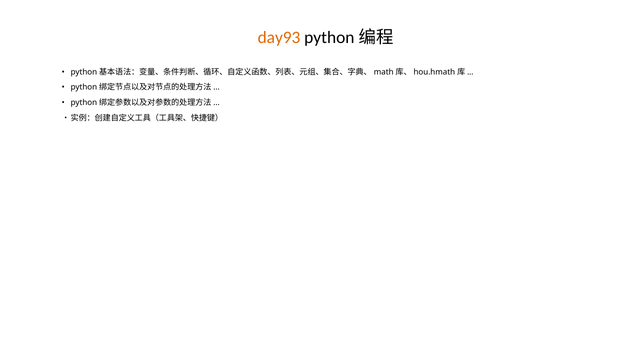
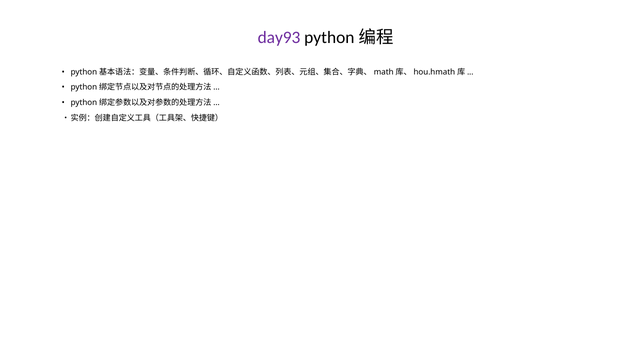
day93 colour: orange -> purple
